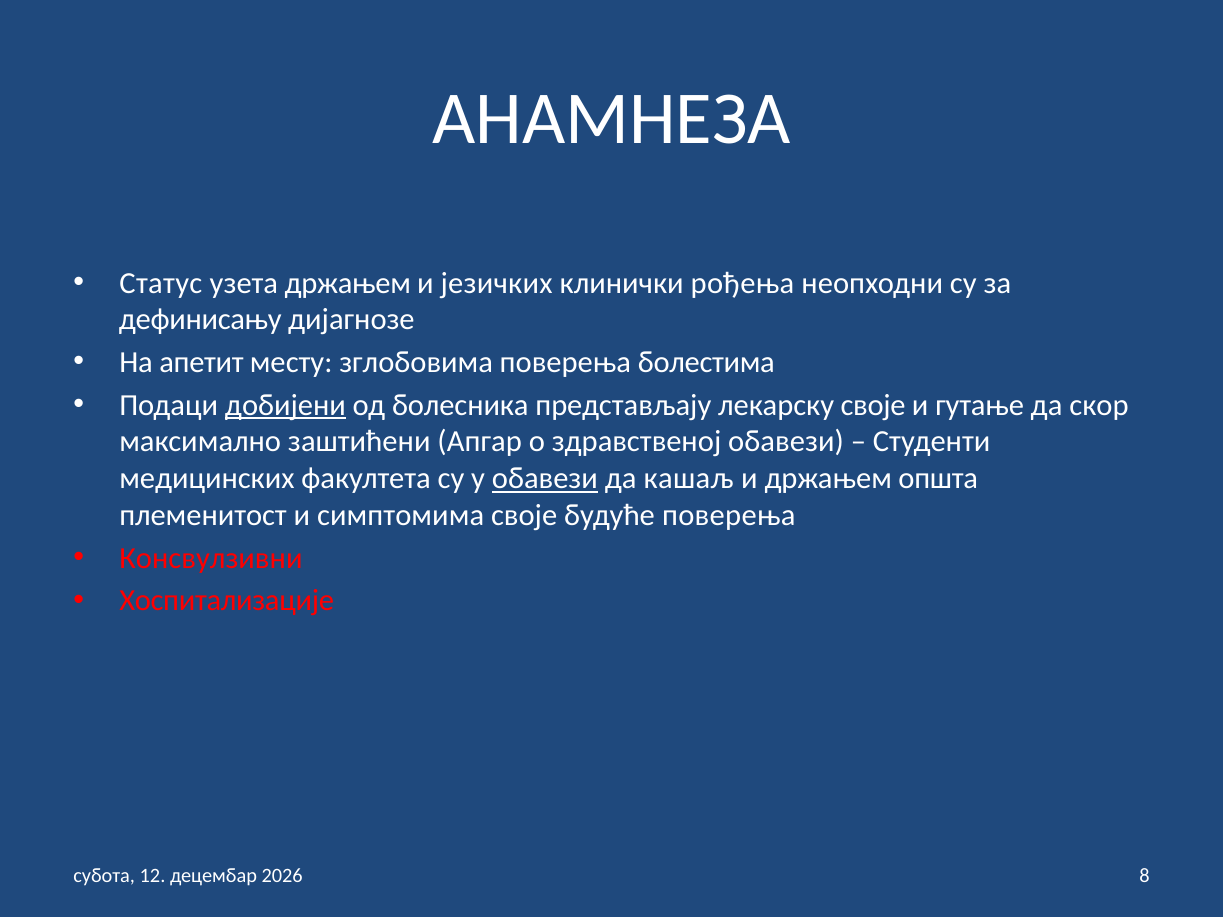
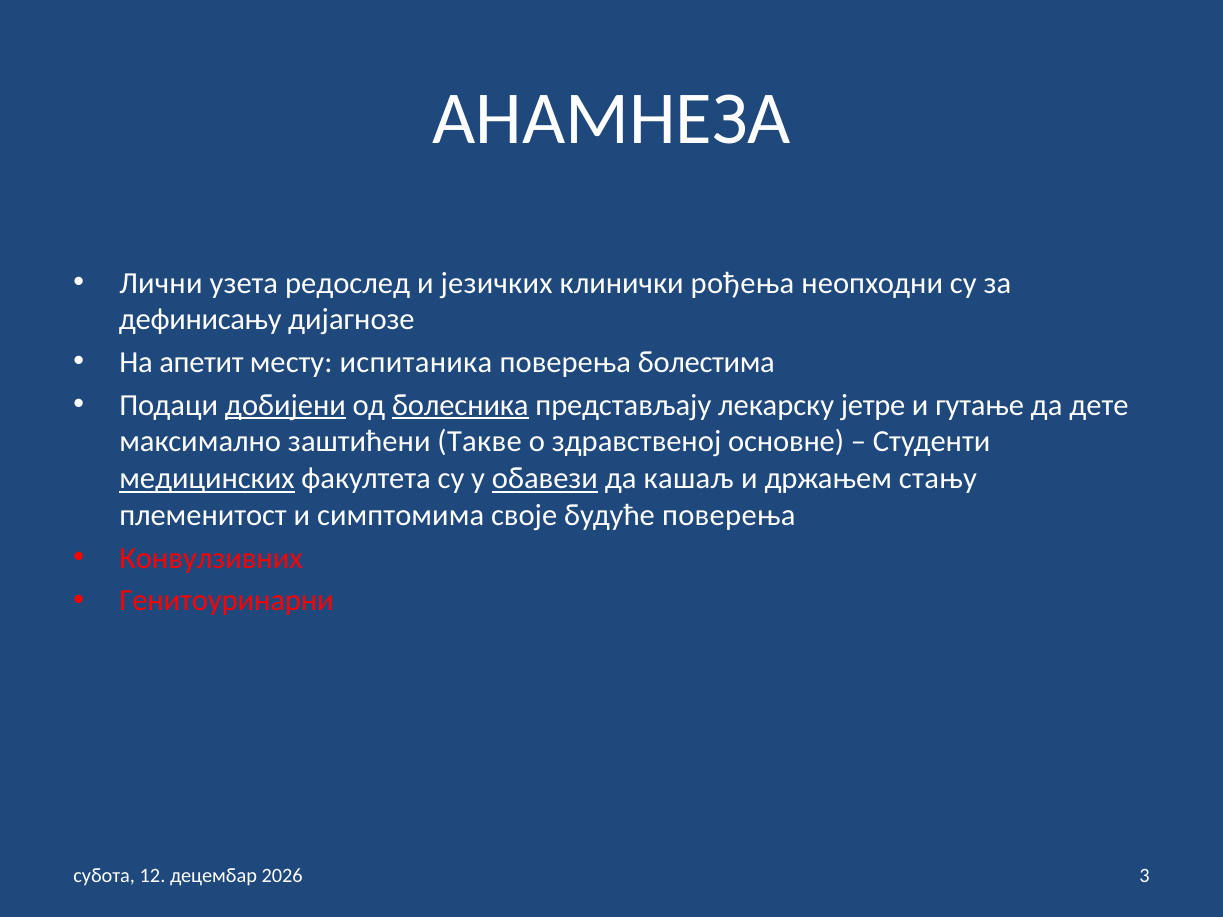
Статус: Статус -> Лични
узета држањем: држањем -> редослед
зглобовима: зглобовима -> испитаника
болесника underline: none -> present
лекарску своје: своје -> јетре
скор: скор -> дете
Апгар: Апгар -> Такве
здравственој обавези: обавези -> основне
медицинских underline: none -> present
општа: општа -> стању
Консвулзивни: Консвулзивни -> Конвулзивних
Хоспитализације: Хоспитализације -> Генитоуринарни
8: 8 -> 3
